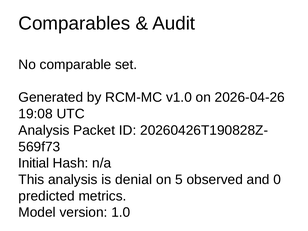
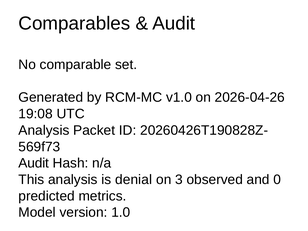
Initial at (34, 163): Initial -> Audit
5: 5 -> 3
